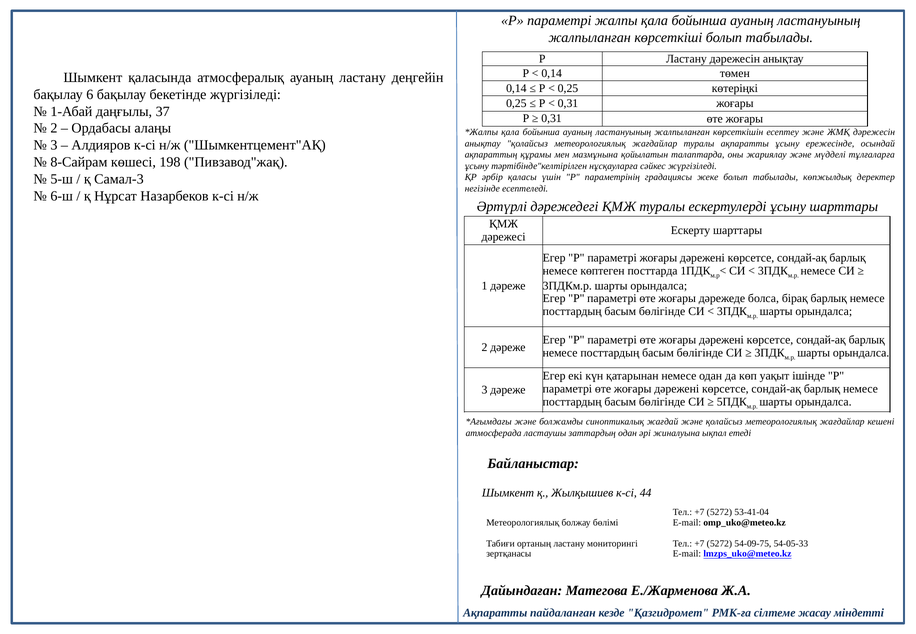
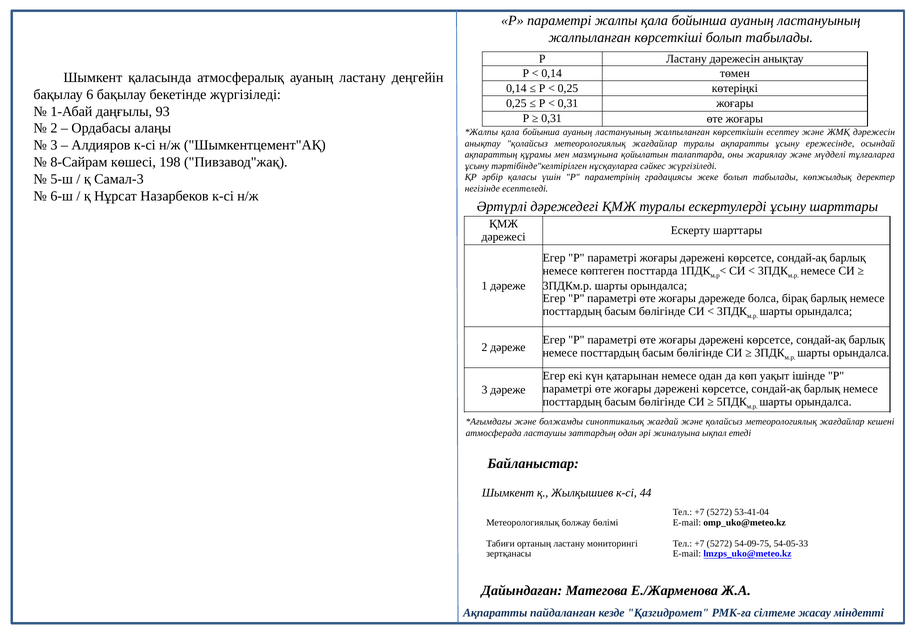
37: 37 -> 93
